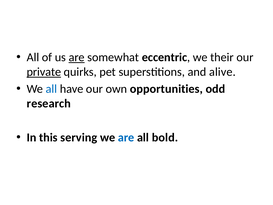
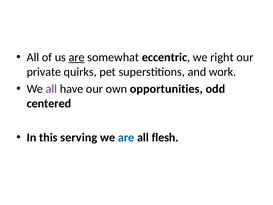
their: their -> right
private underline: present -> none
alive: alive -> work
all at (51, 89) colour: blue -> purple
research: research -> centered
bold: bold -> flesh
